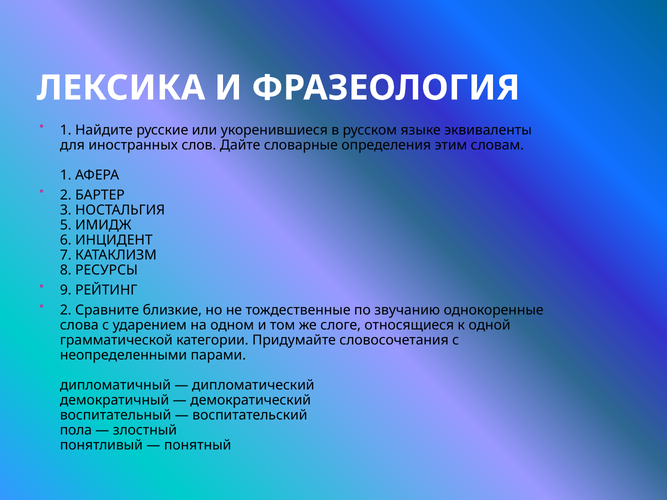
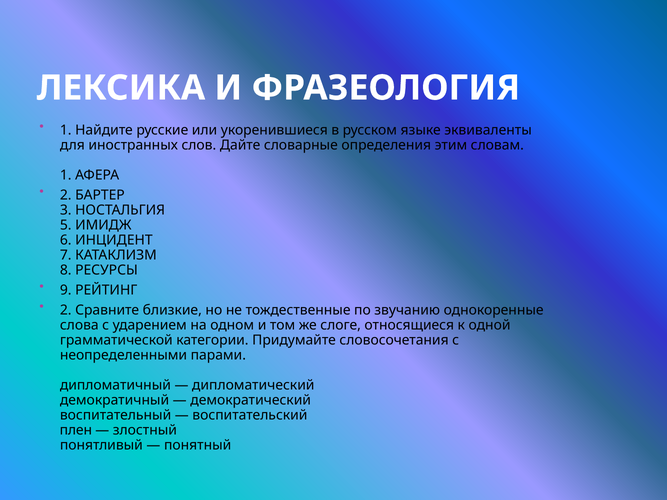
пола: пола -> плен
